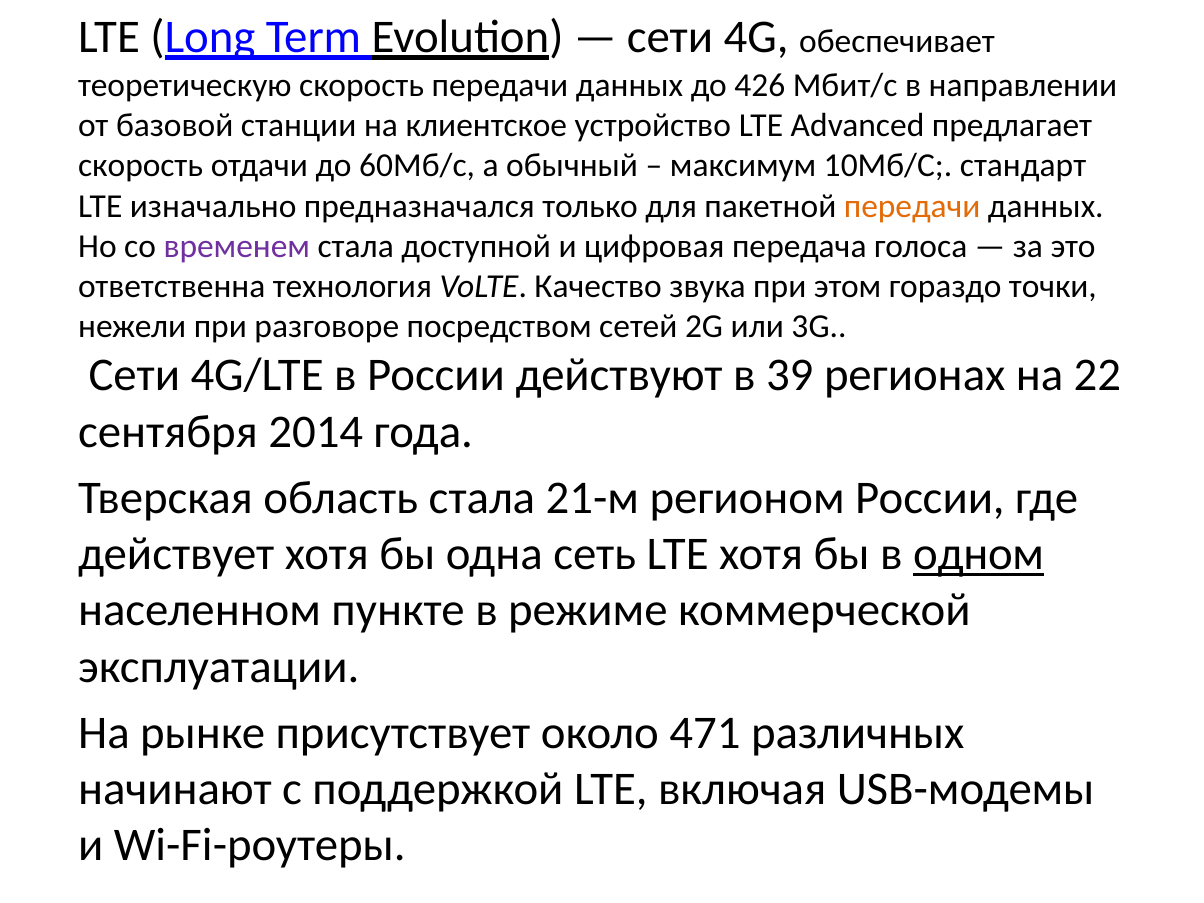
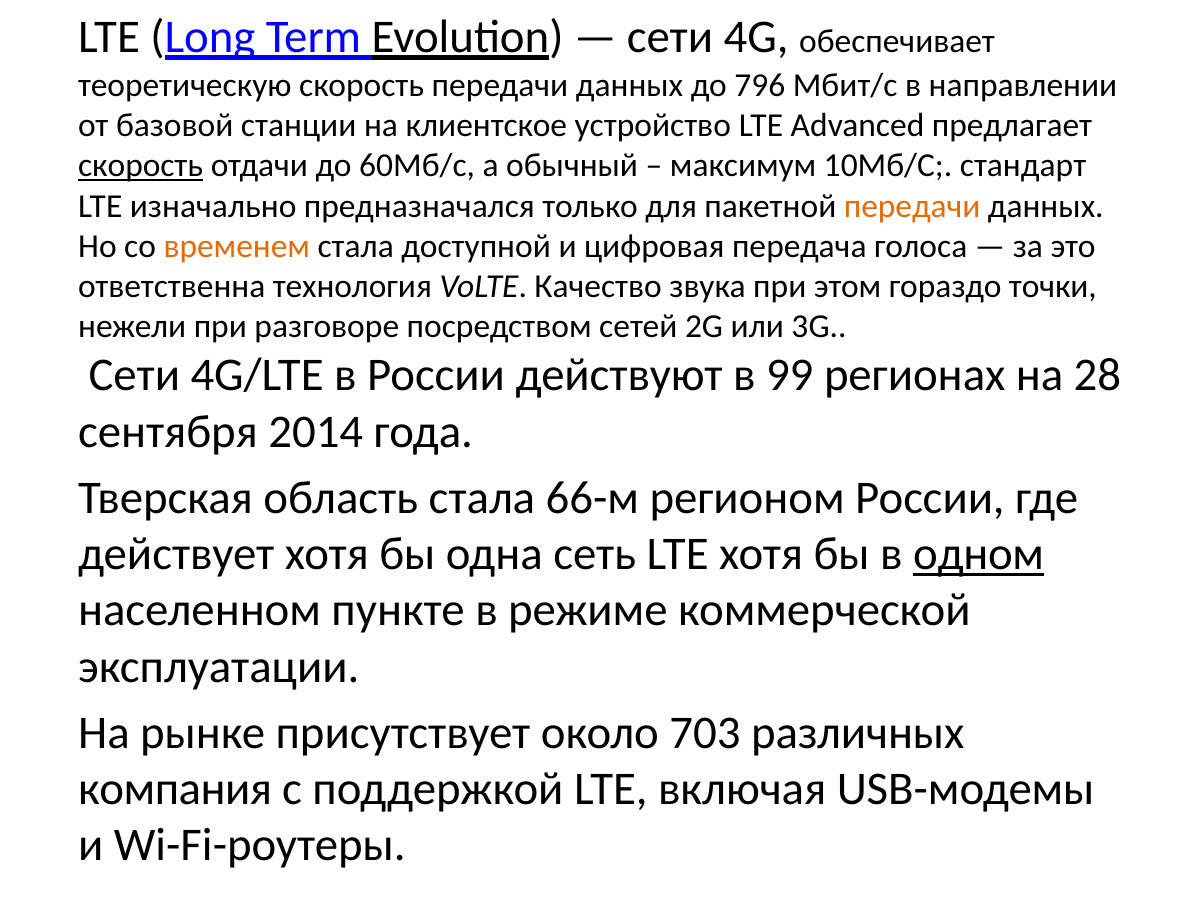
426: 426 -> 796
скорость at (141, 166) underline: none -> present
временем colour: purple -> orange
39: 39 -> 99
22: 22 -> 28
21-м: 21-м -> 66-м
471: 471 -> 703
начинают: начинают -> компания
